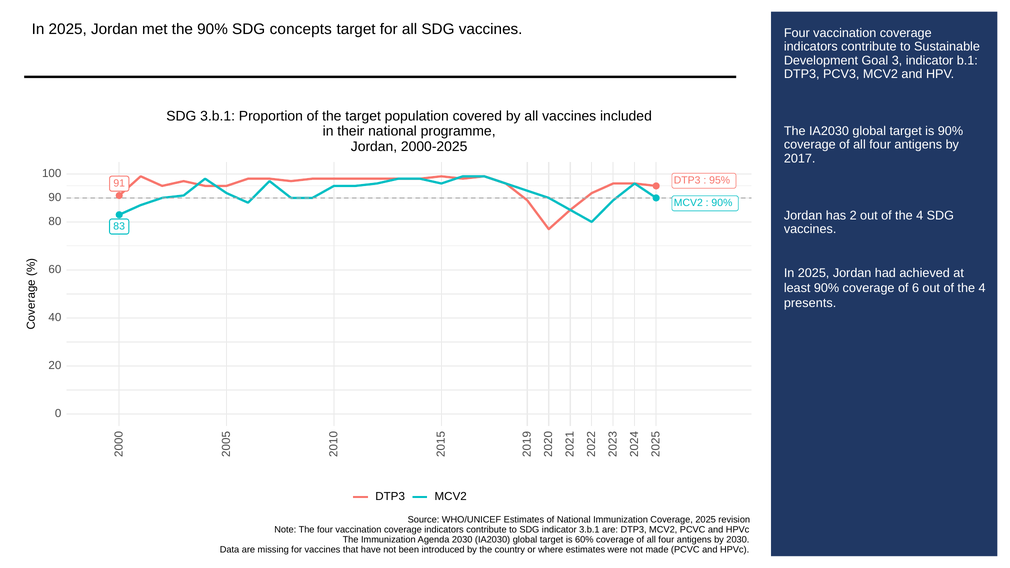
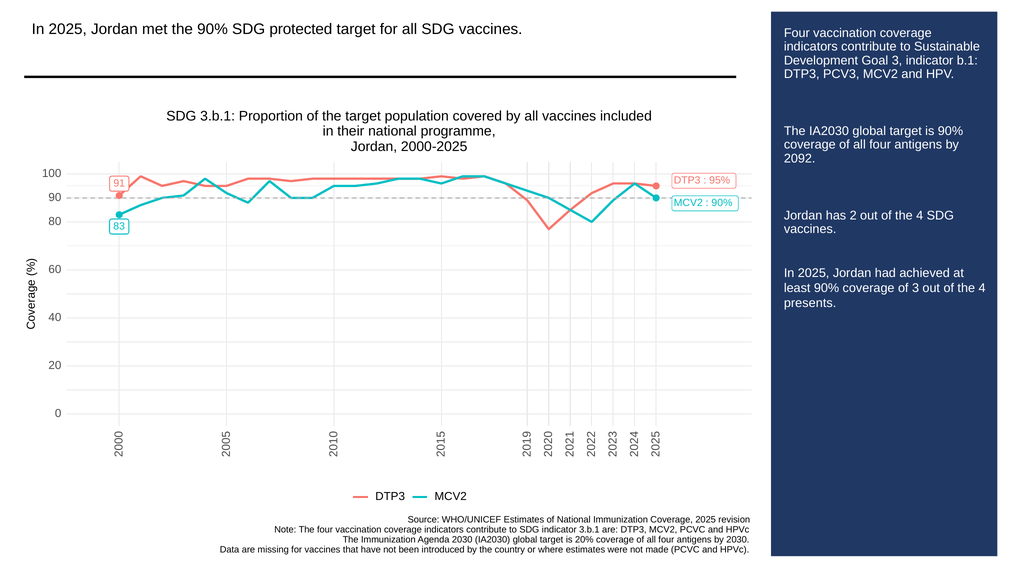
concepts: concepts -> protected
2017: 2017 -> 2092
of 6: 6 -> 3
60%: 60% -> 20%
